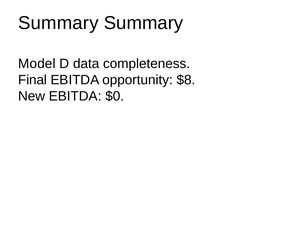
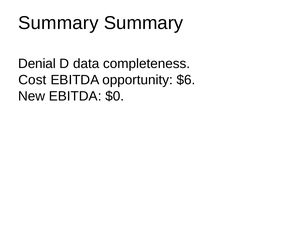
Model: Model -> Denial
Final: Final -> Cost
$8: $8 -> $6
